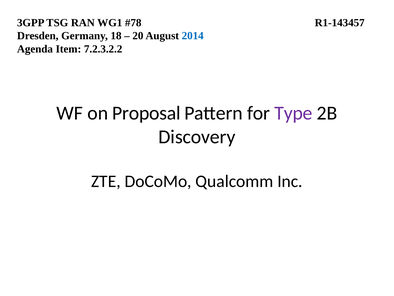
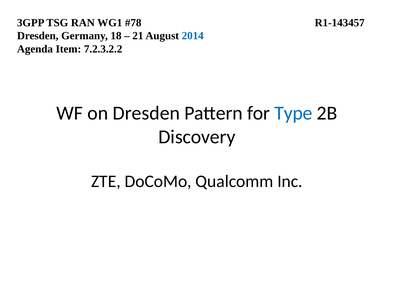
20: 20 -> 21
on Proposal: Proposal -> Dresden
Type colour: purple -> blue
